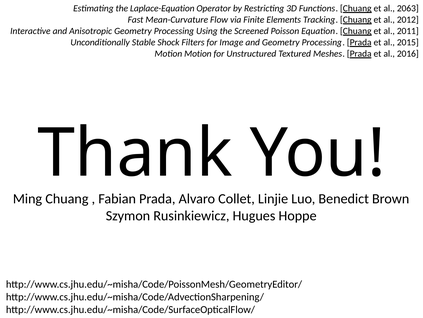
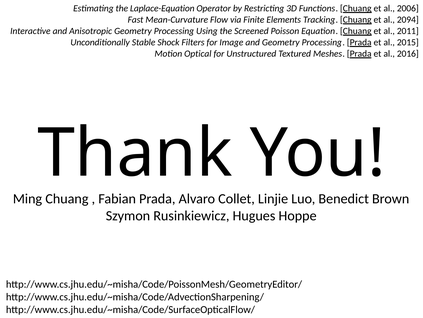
2063: 2063 -> 2006
2012: 2012 -> 2094
Motion Motion: Motion -> Optical
